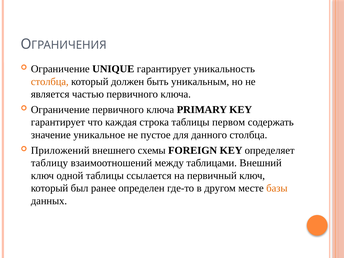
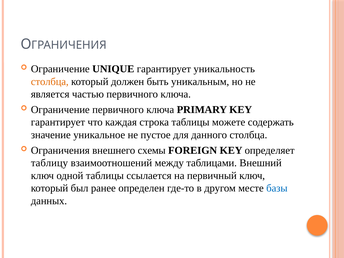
первом: первом -> можете
Приложений: Приложений -> Ограничения
базы colour: orange -> blue
